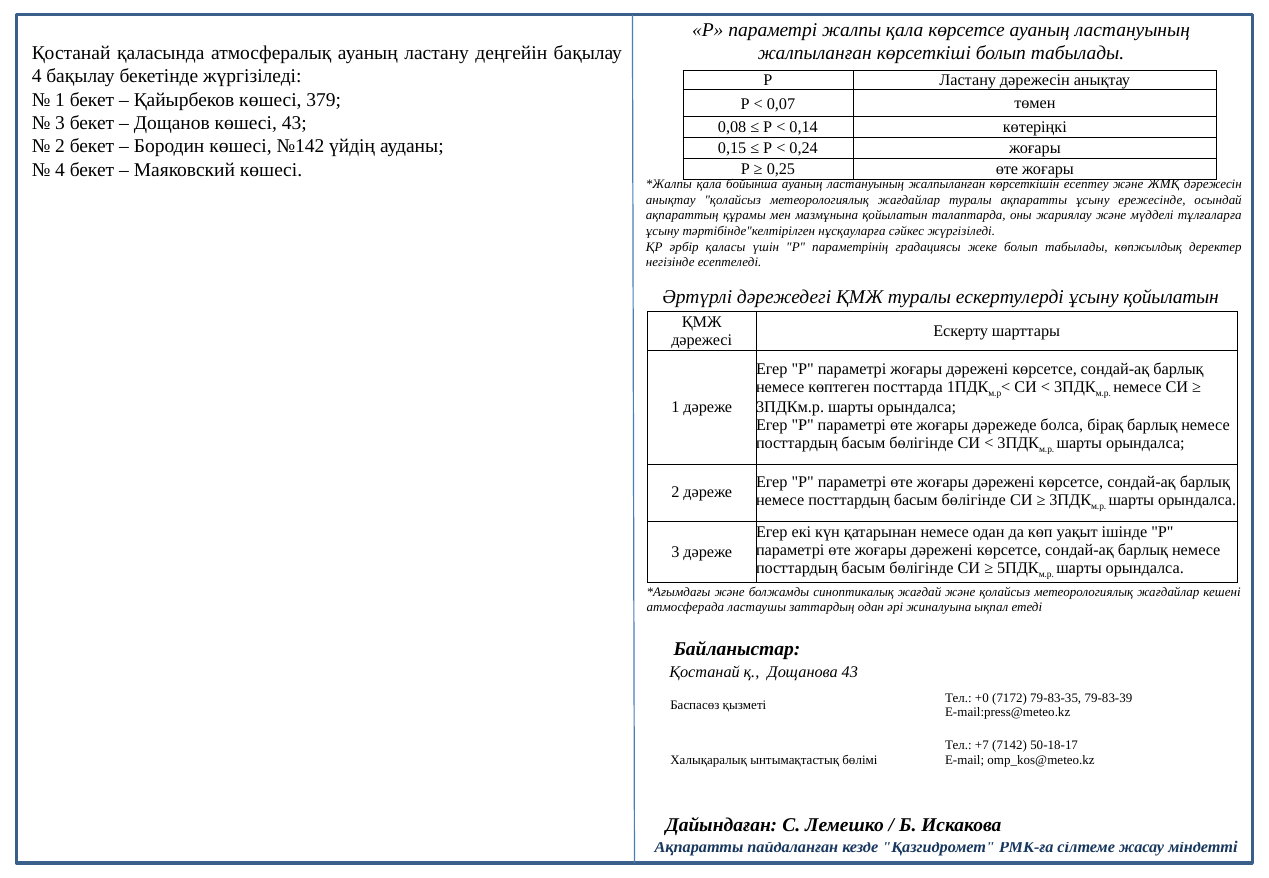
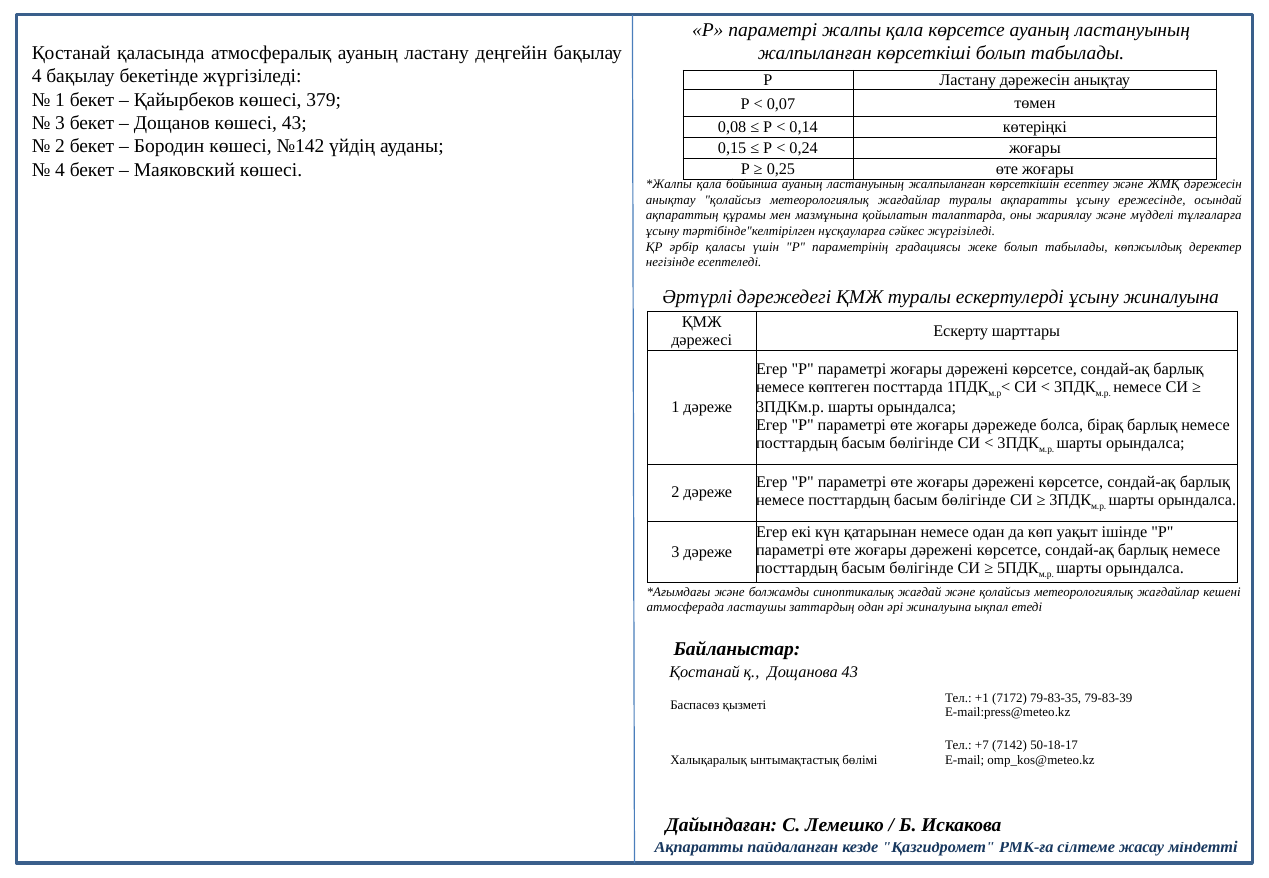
ұсыну қойылатын: қойылатын -> жиналуына
+0: +0 -> +1
